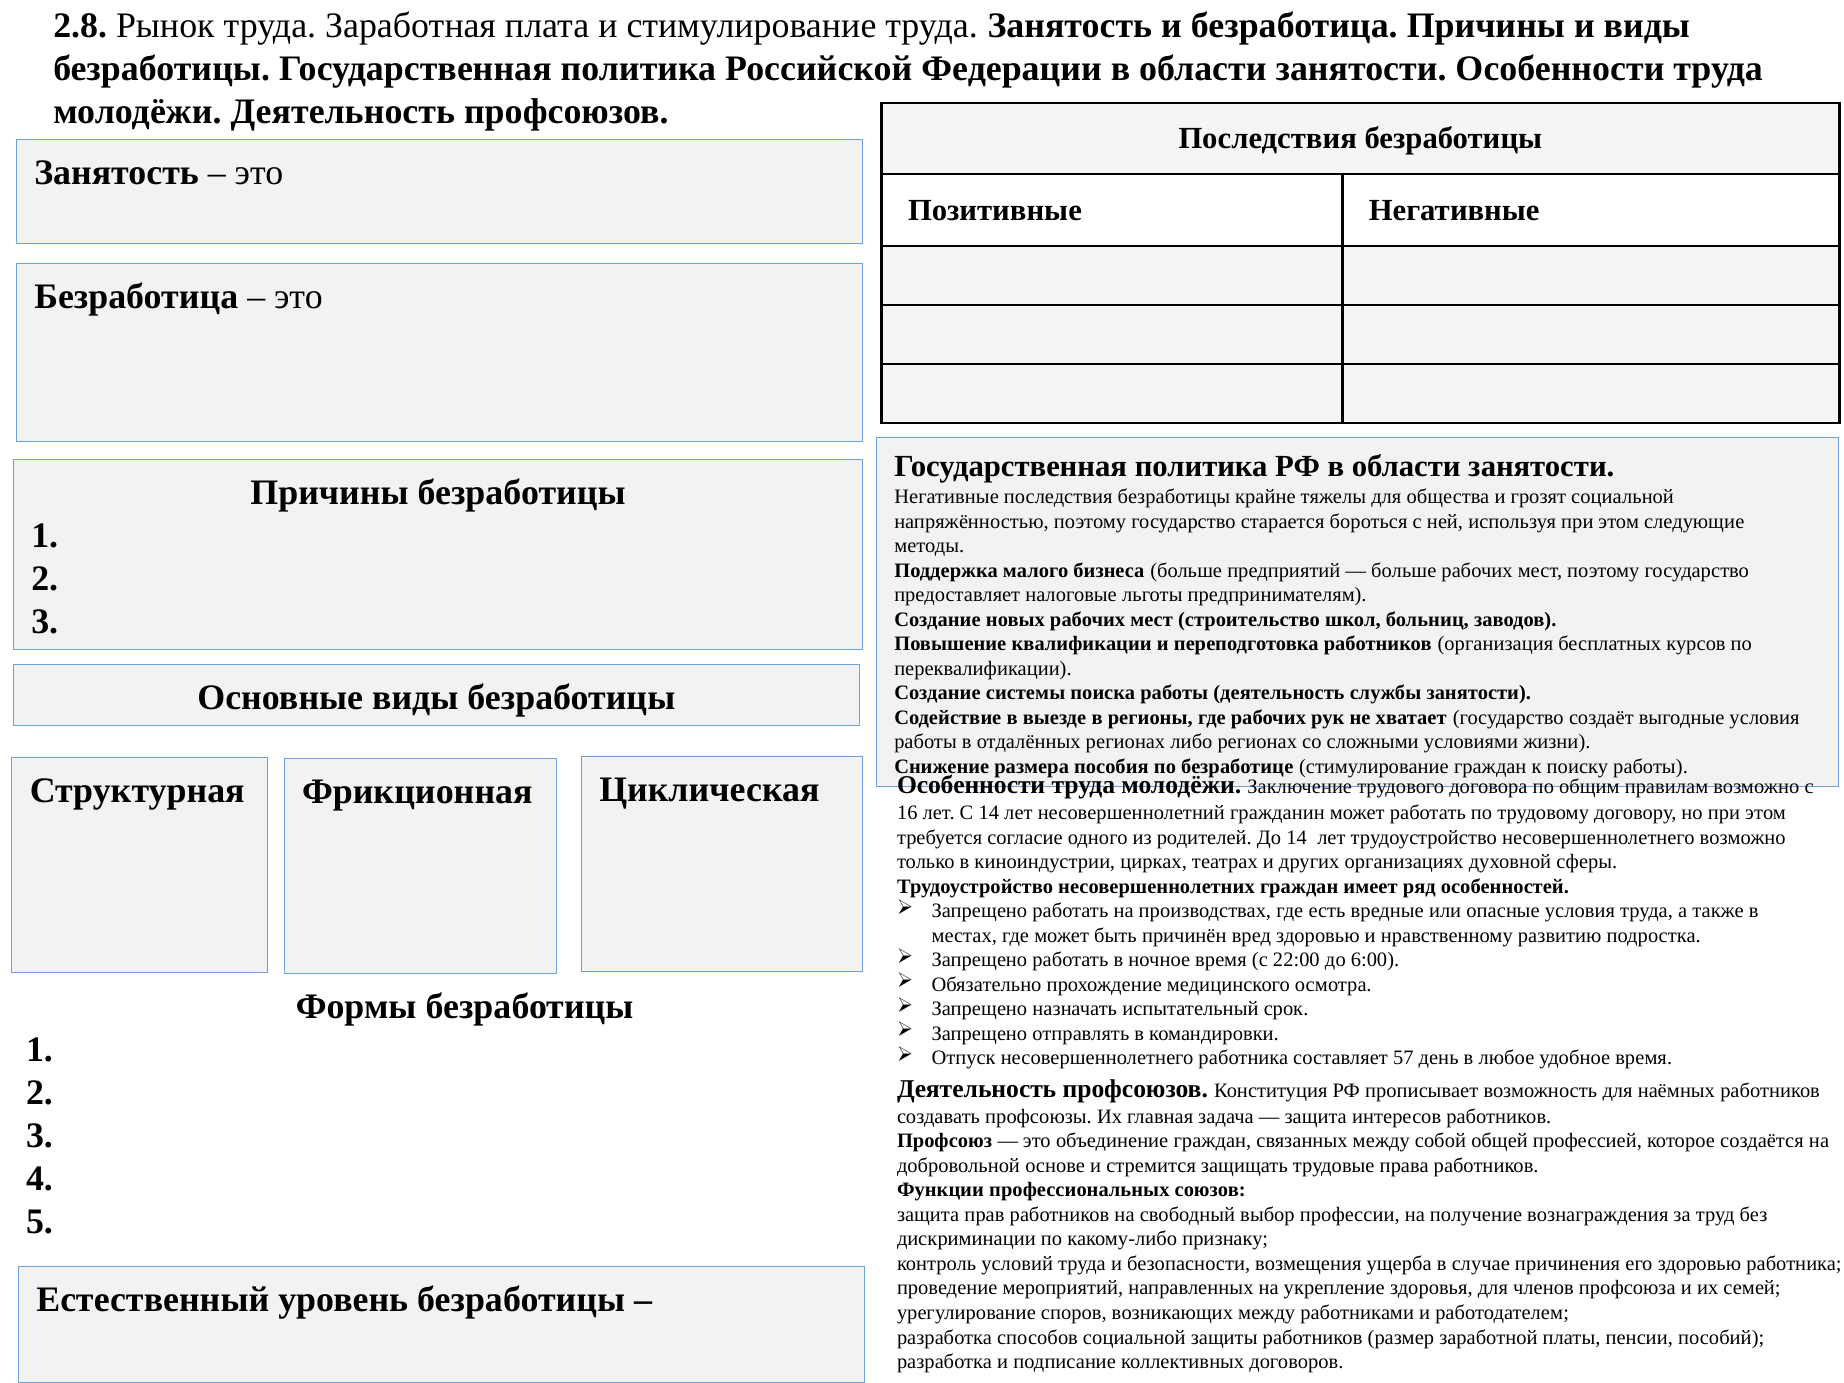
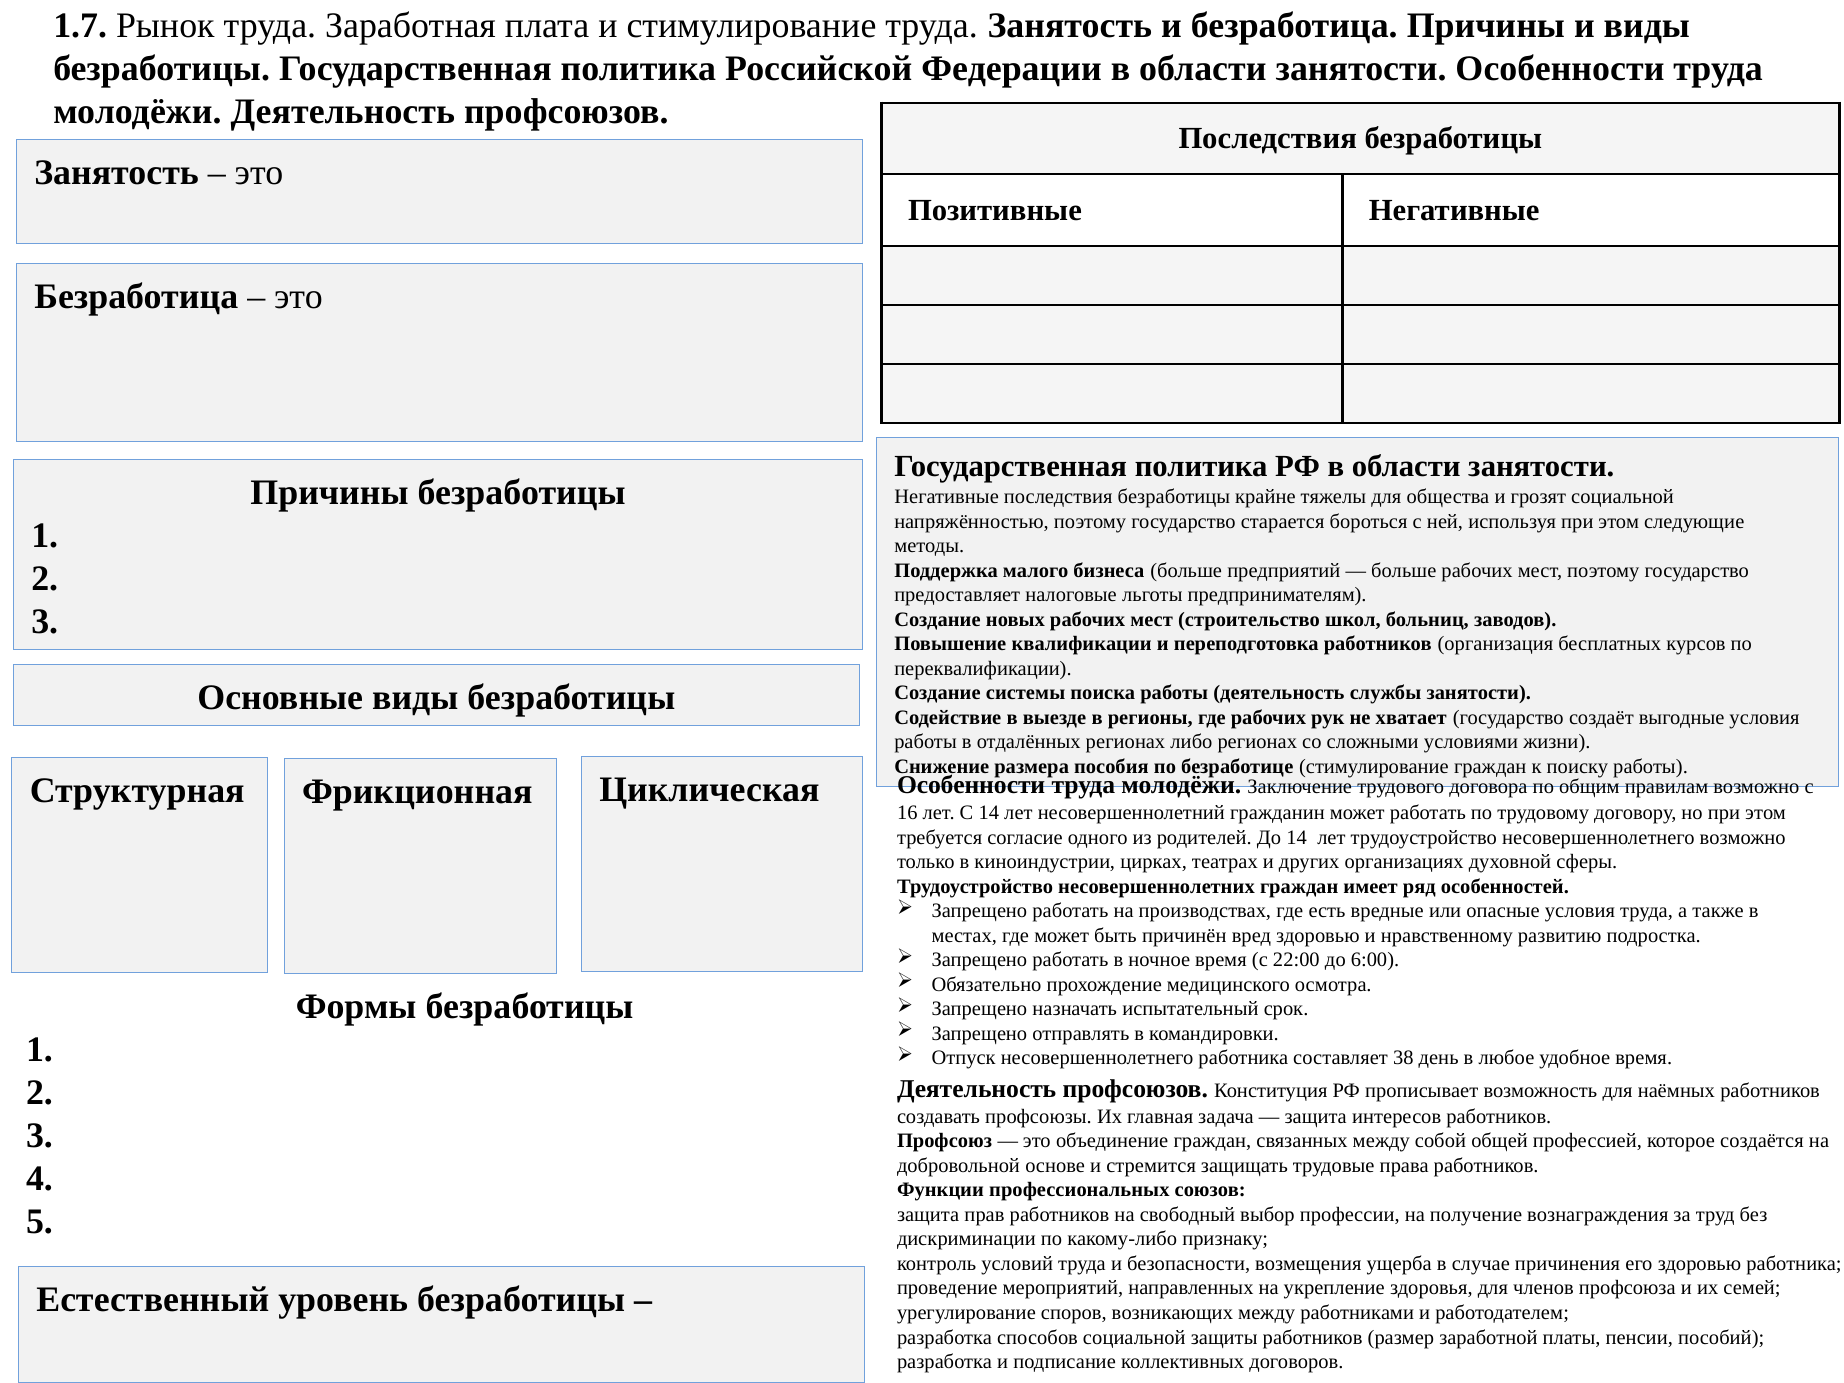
2.8: 2.8 -> 1.7
57: 57 -> 38
